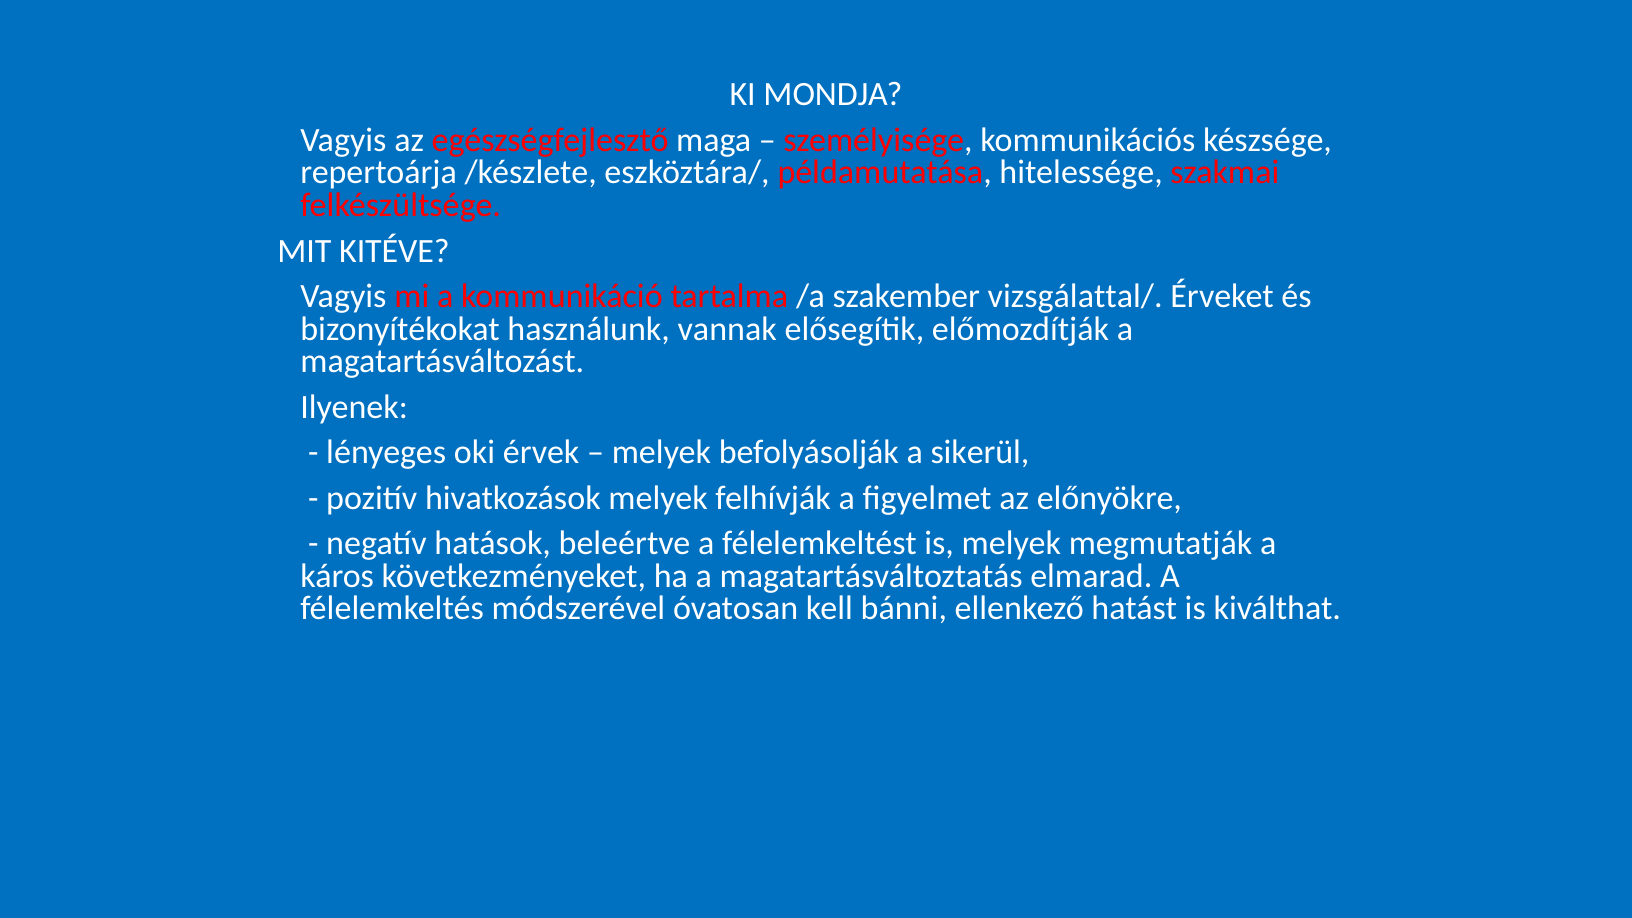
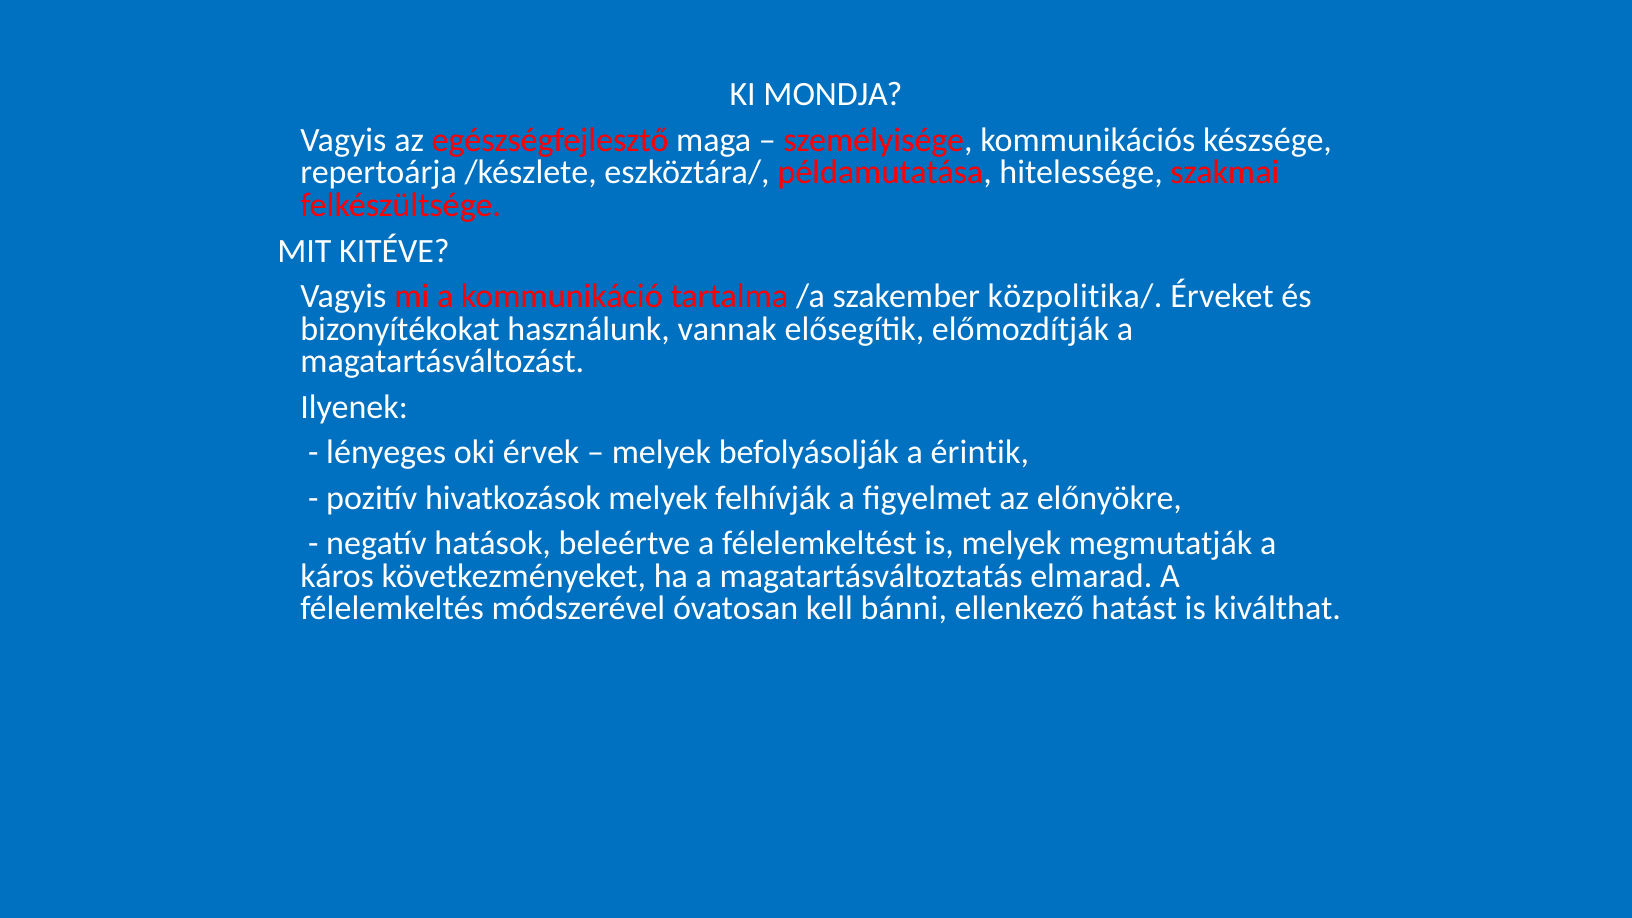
vizsgálattal/: vizsgálattal/ -> közpolitika/
sikerül: sikerül -> érintik
